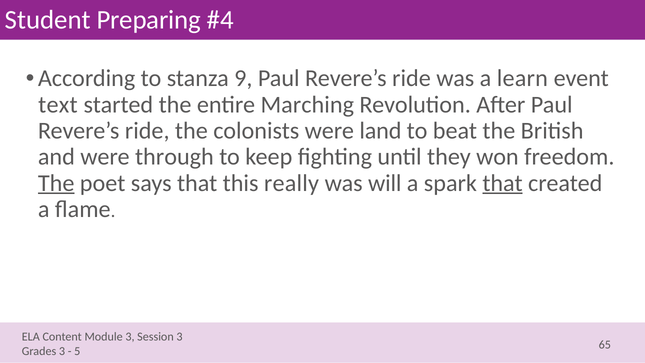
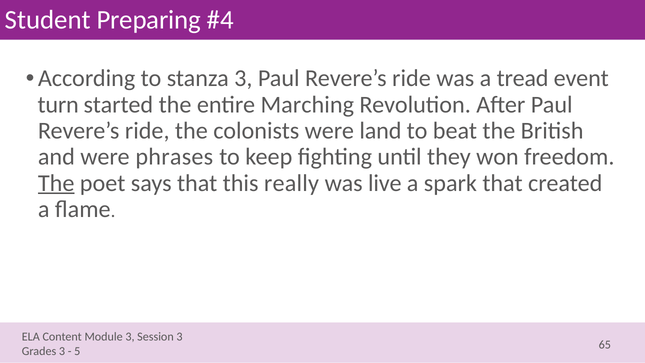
stanza 9: 9 -> 3
learn: learn -> tread
text: text -> turn
through: through -> phrases
will: will -> live
that at (503, 183) underline: present -> none
